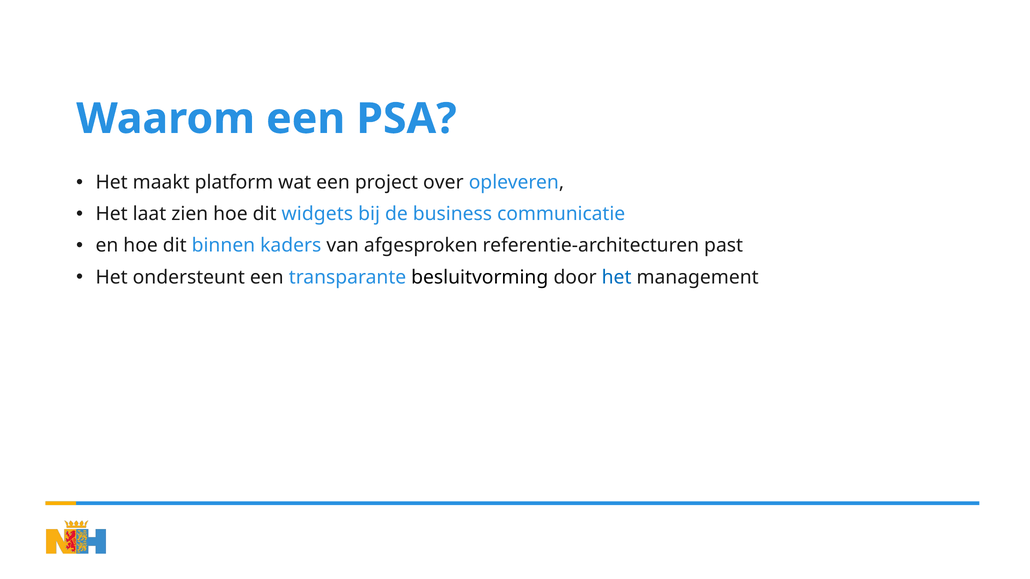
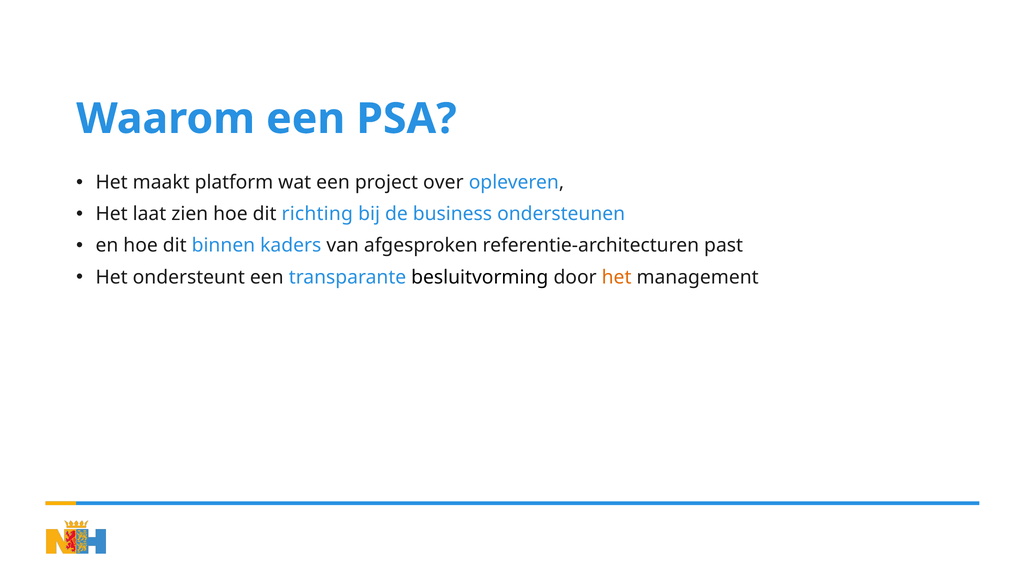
widgets: widgets -> richting
communicatie: communicatie -> ondersteunen
het at (617, 277) colour: blue -> orange
